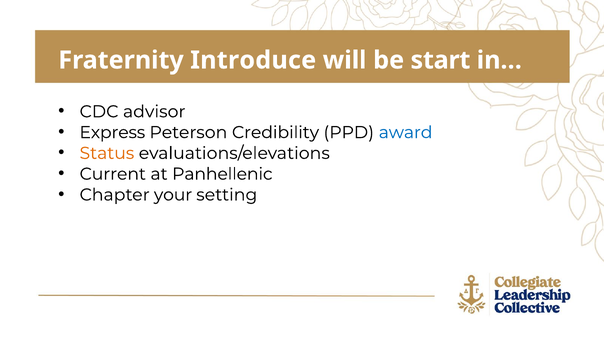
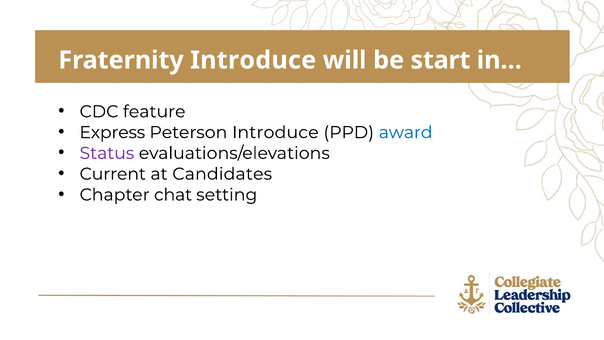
advisor: advisor -> feature
Peterson Credibility: Credibility -> Introduce
Status colour: orange -> purple
Panhellenic: Panhellenic -> Candidates
your: your -> chat
